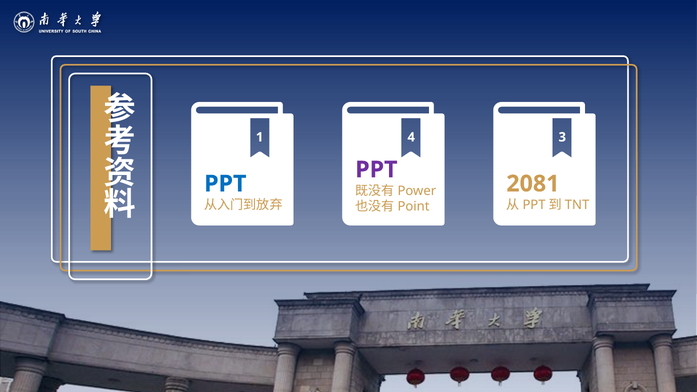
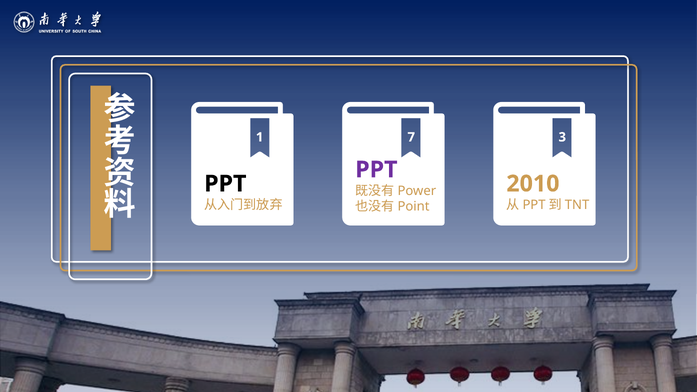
4: 4 -> 7
PPT at (225, 184) colour: blue -> black
2081: 2081 -> 2010
